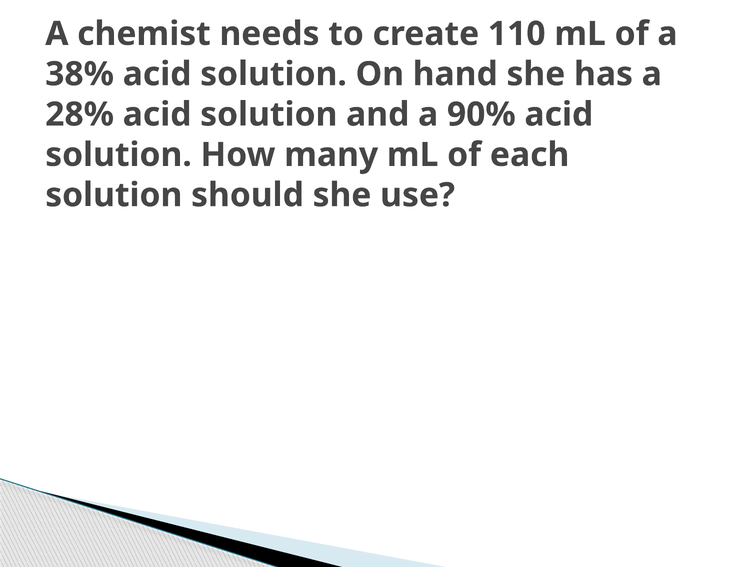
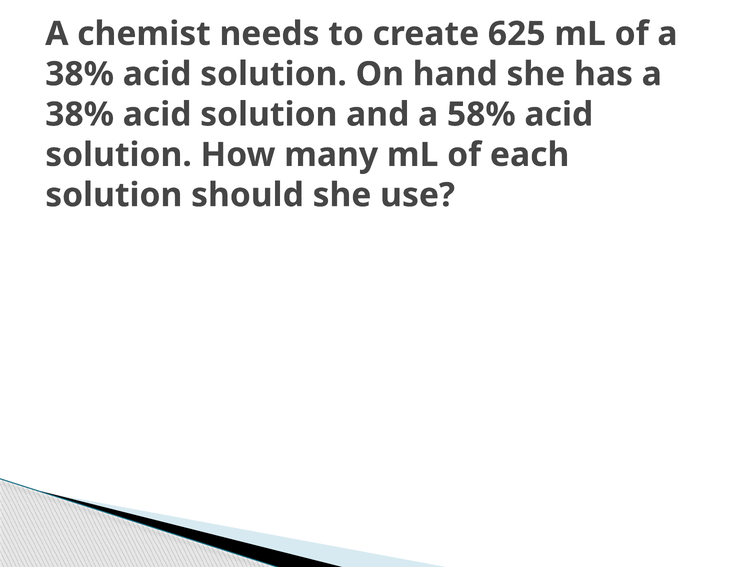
110: 110 -> 625
28% at (80, 114): 28% -> 38%
90%: 90% -> 58%
